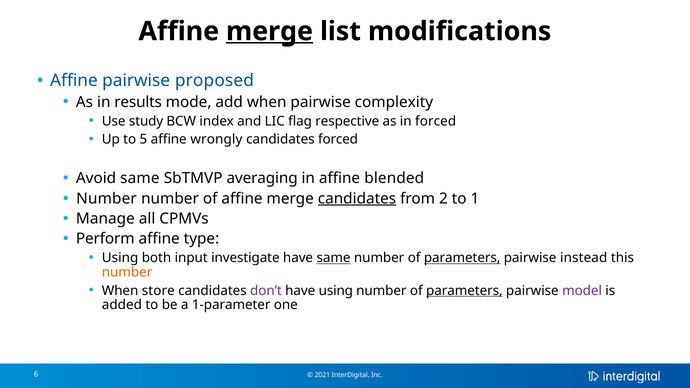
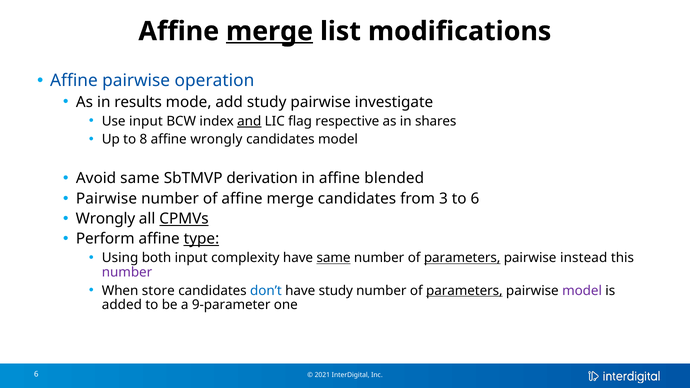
proposed: proposed -> operation
add when: when -> study
complexity: complexity -> investigate
Use study: study -> input
and underline: none -> present
in forced: forced -> shares
5: 5 -> 8
candidates forced: forced -> model
averaging: averaging -> derivation
Number at (107, 199): Number -> Pairwise
candidates at (357, 199) underline: present -> none
2: 2 -> 3
to 1: 1 -> 6
Manage at (105, 219): Manage -> Wrongly
CPMVs underline: none -> present
type underline: none -> present
investigate: investigate -> complexity
number at (127, 273) colour: orange -> purple
don’t colour: purple -> blue
have using: using -> study
1-parameter: 1-parameter -> 9-parameter
